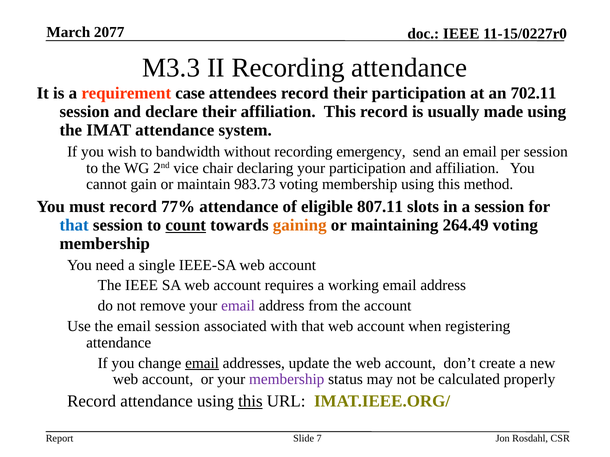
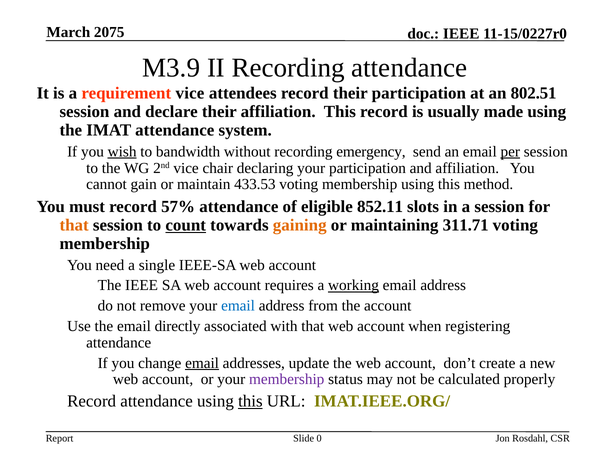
2077: 2077 -> 2075
M3.3: M3.3 -> M3.9
requirement case: case -> vice
702.11: 702.11 -> 802.51
wish underline: none -> present
per underline: none -> present
983.73: 983.73 -> 433.53
77%: 77% -> 57%
807.11: 807.11 -> 852.11
that at (74, 225) colour: blue -> orange
264.49: 264.49 -> 311.71
working underline: none -> present
email at (238, 306) colour: purple -> blue
email session: session -> directly
7: 7 -> 0
